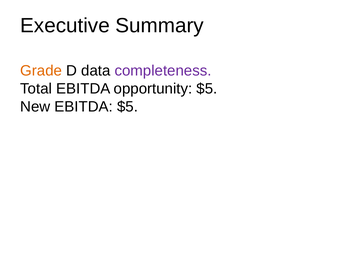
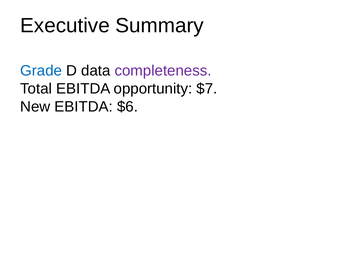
Grade colour: orange -> blue
opportunity $5: $5 -> $7
EBITDA $5: $5 -> $6
